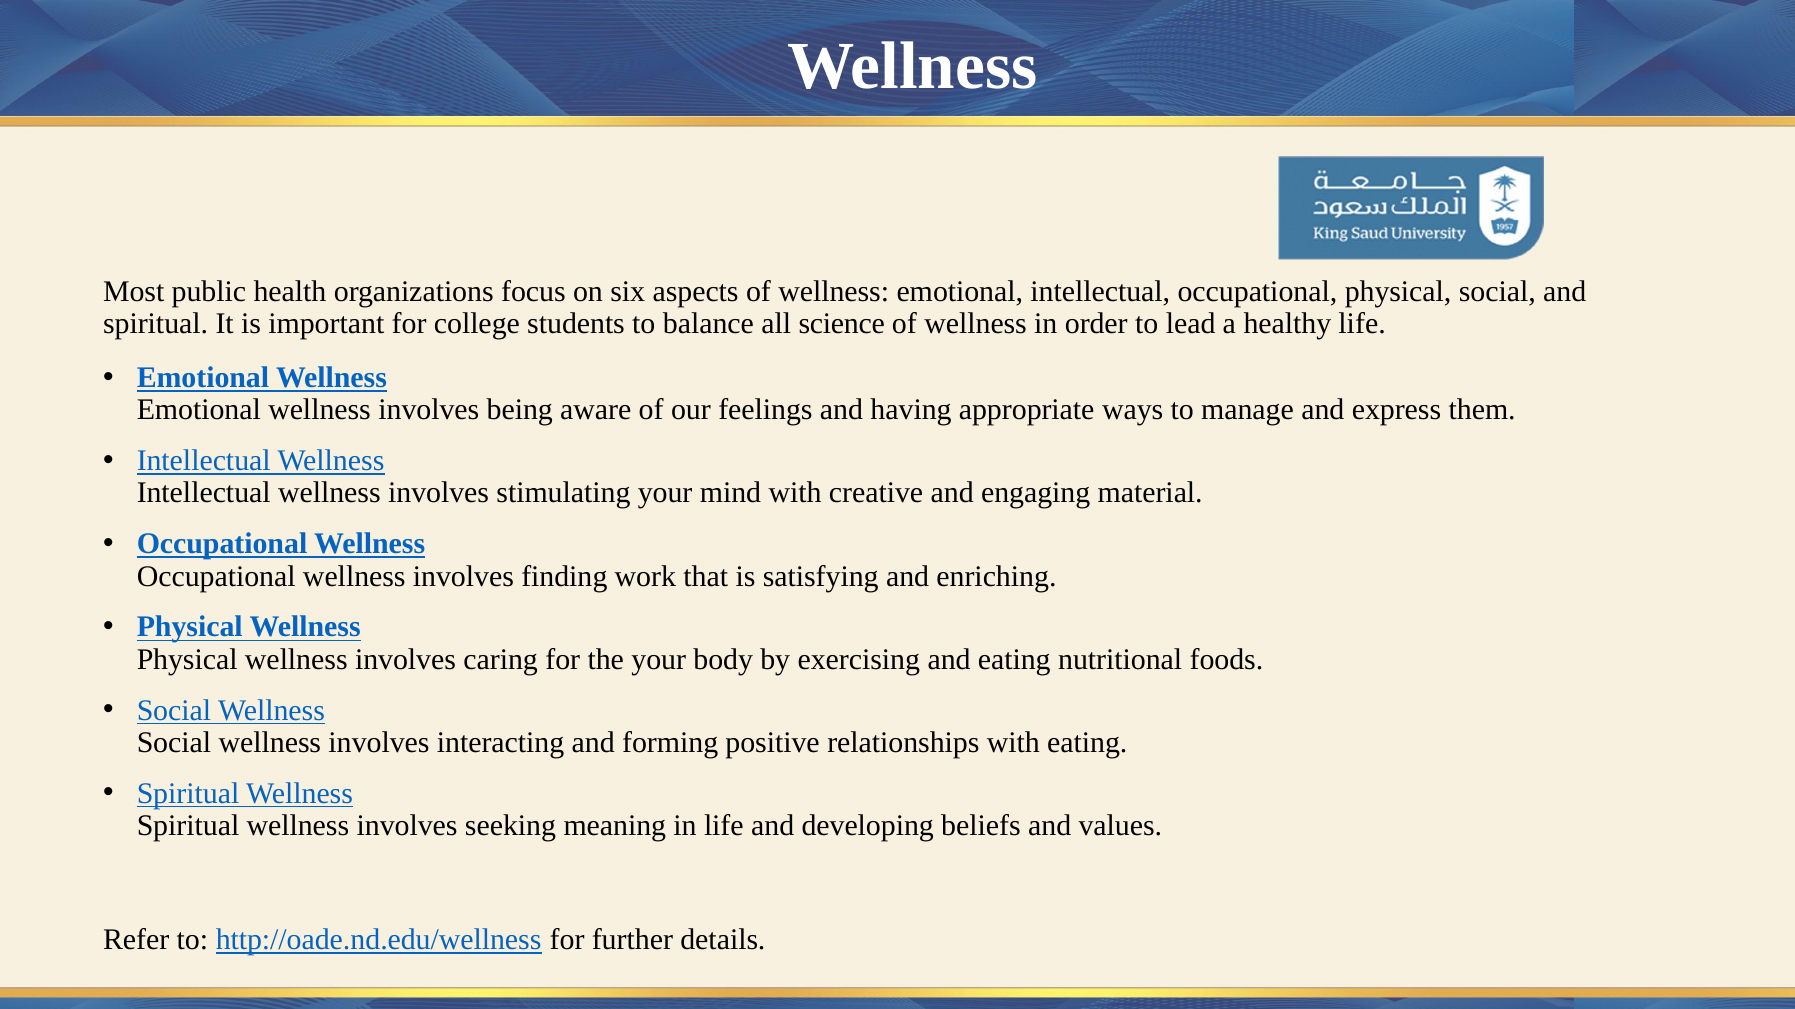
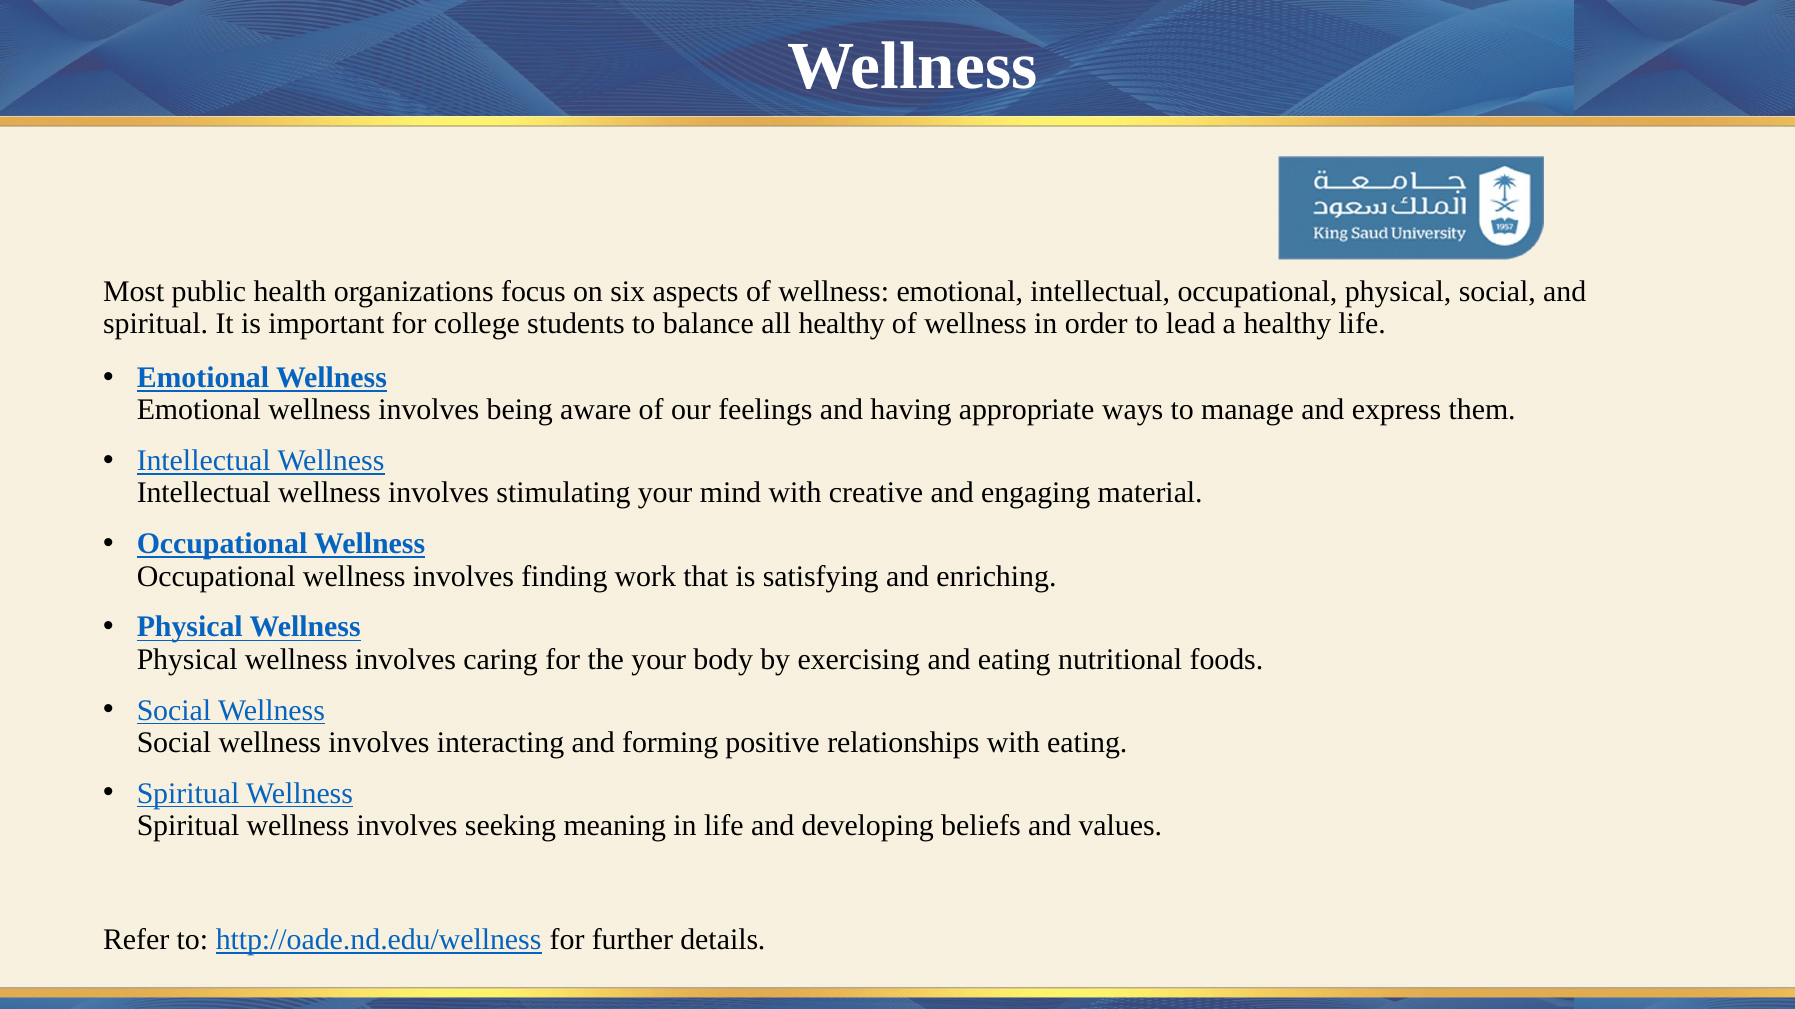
all science: science -> healthy
